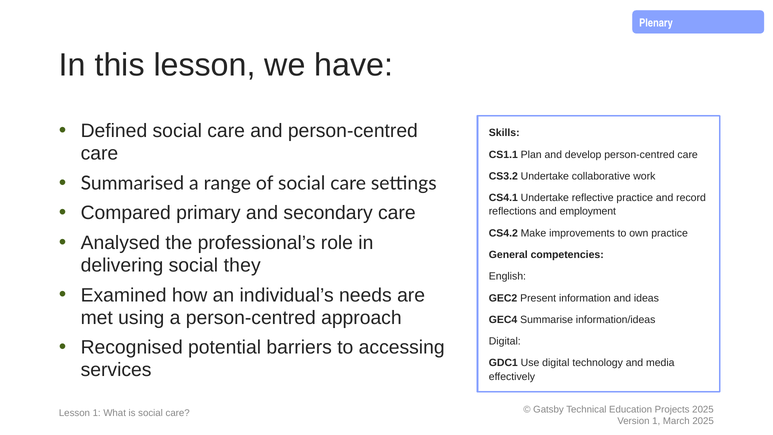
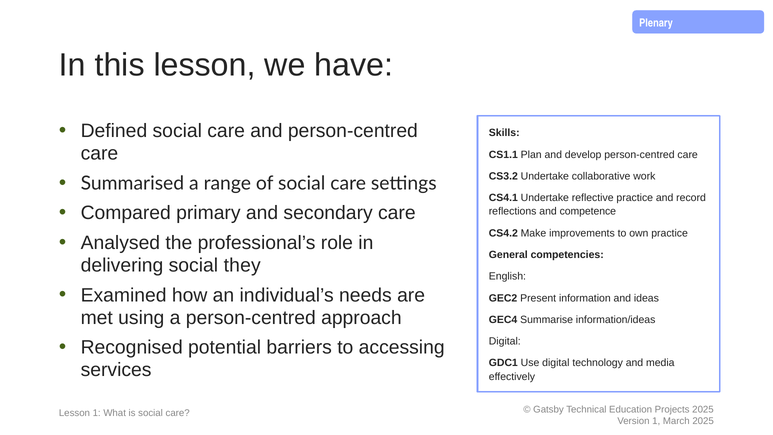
employment: employment -> competence
